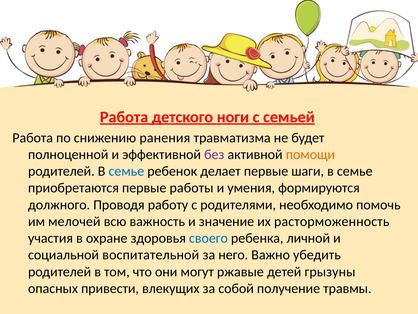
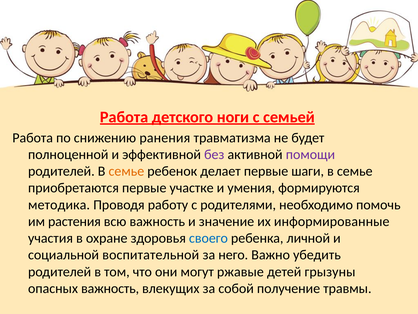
помощи colour: orange -> purple
семье at (126, 171) colour: blue -> orange
работы: работы -> участке
должного: должного -> методика
мелочей: мелочей -> растения
расторможенность: расторможенность -> информированные
опасных привести: привести -> важность
